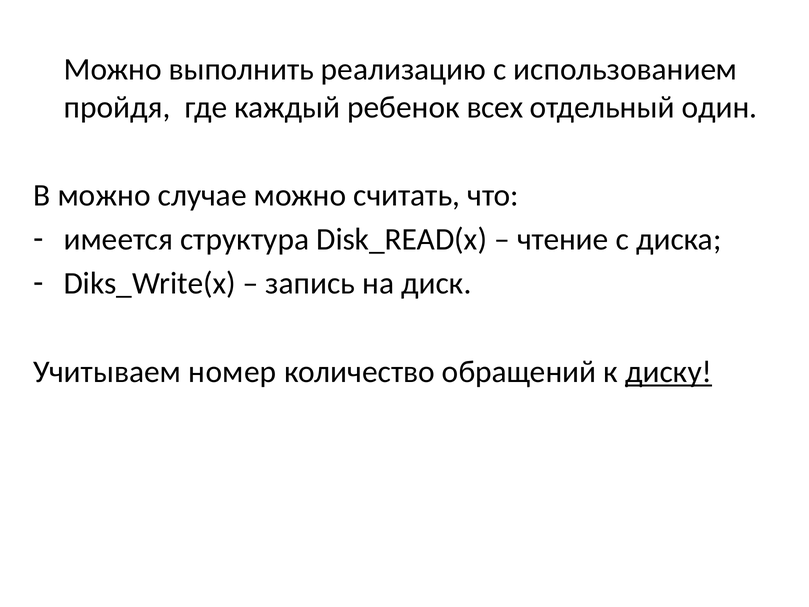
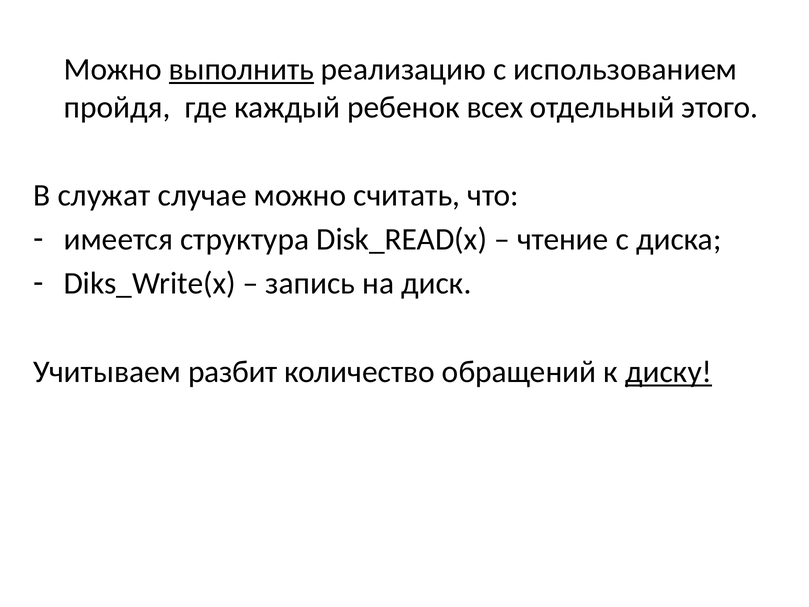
выполнить underline: none -> present
один: один -> этого
В можно: можно -> служат
номер: номер -> разбит
